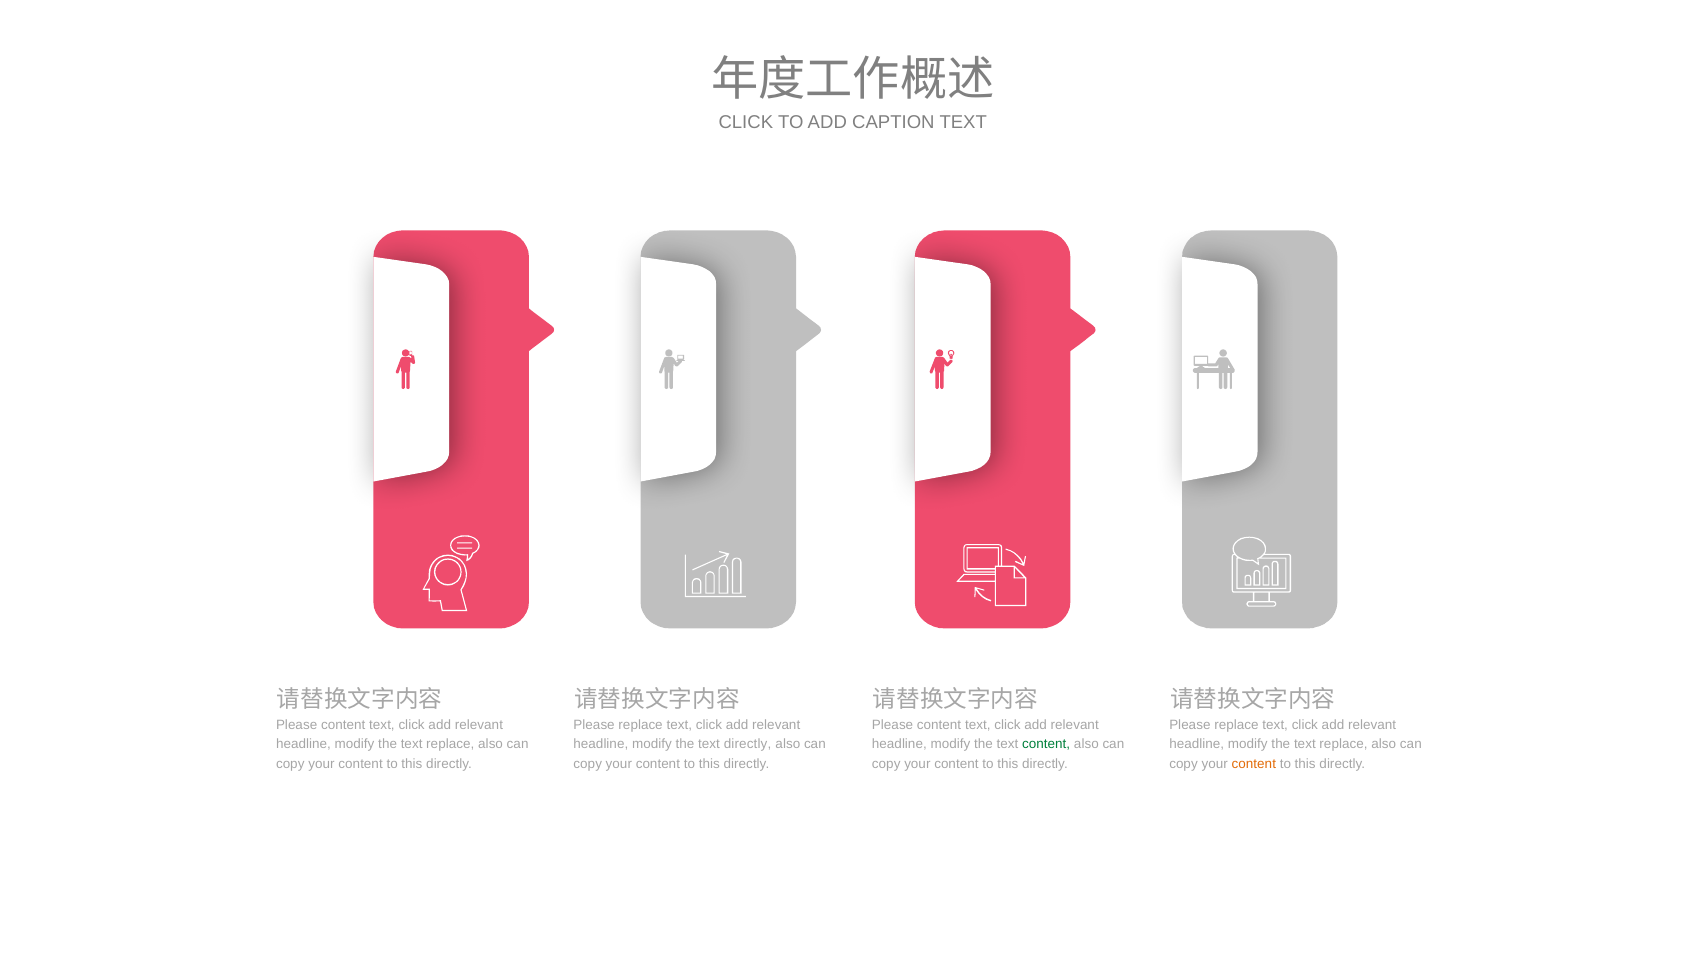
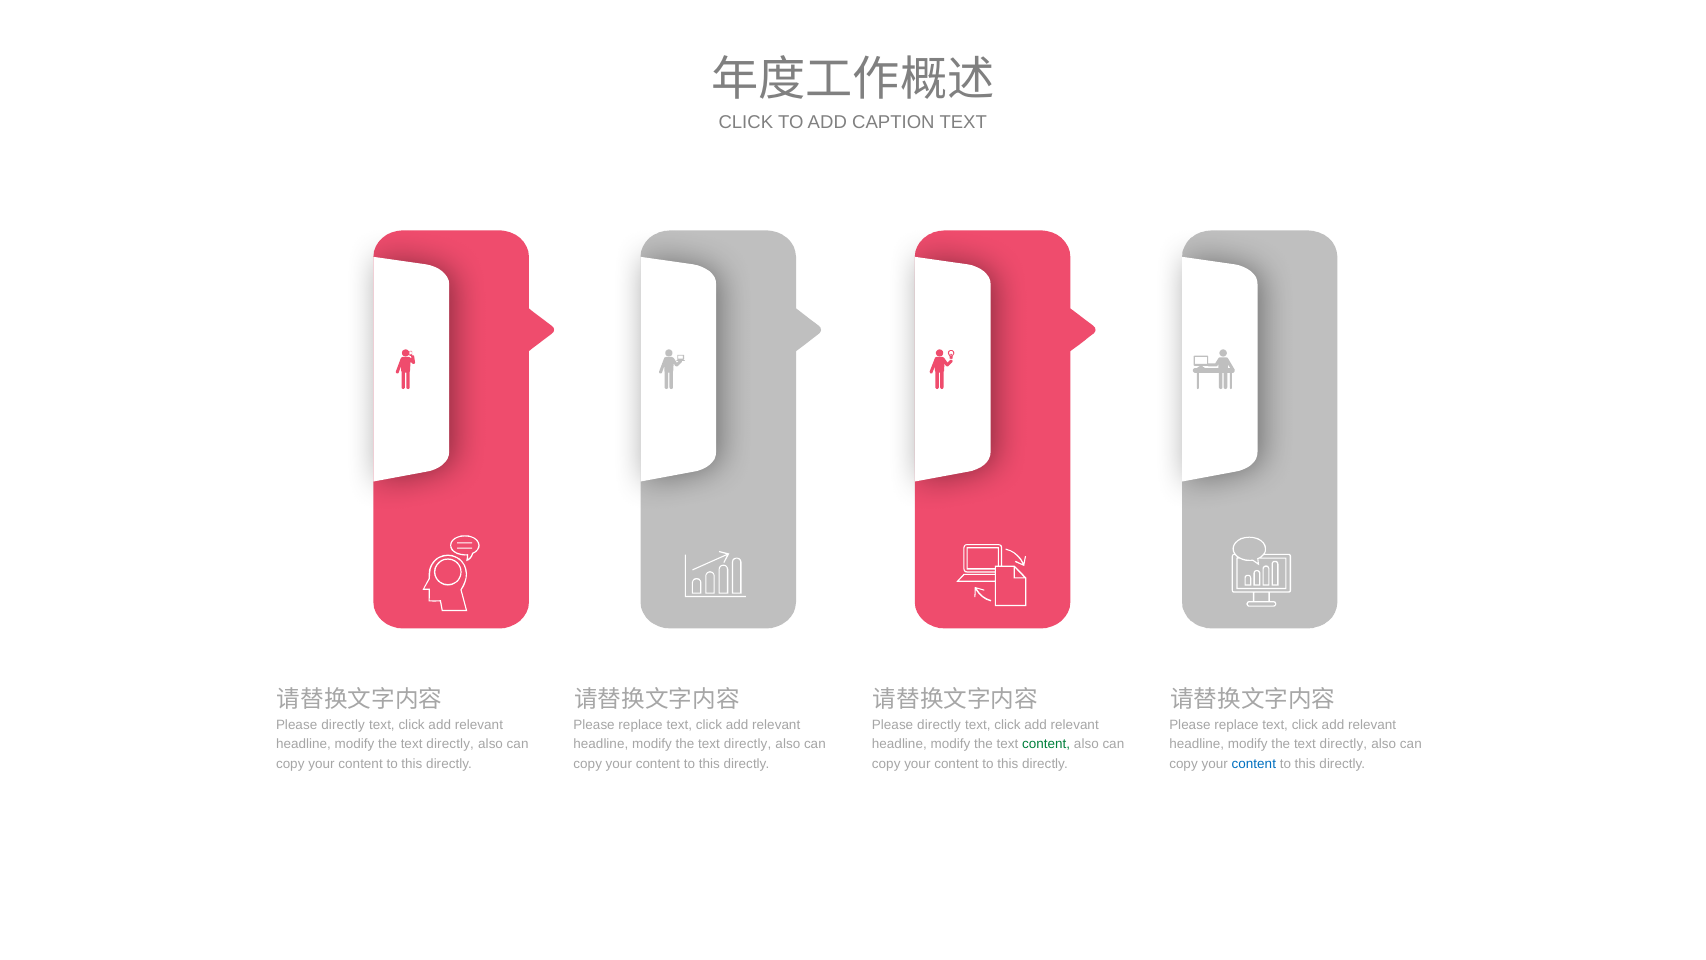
content at (343, 725): content -> directly
content at (939, 725): content -> directly
replace at (450, 744): replace -> directly
replace at (1344, 744): replace -> directly
content at (1254, 763) colour: orange -> blue
